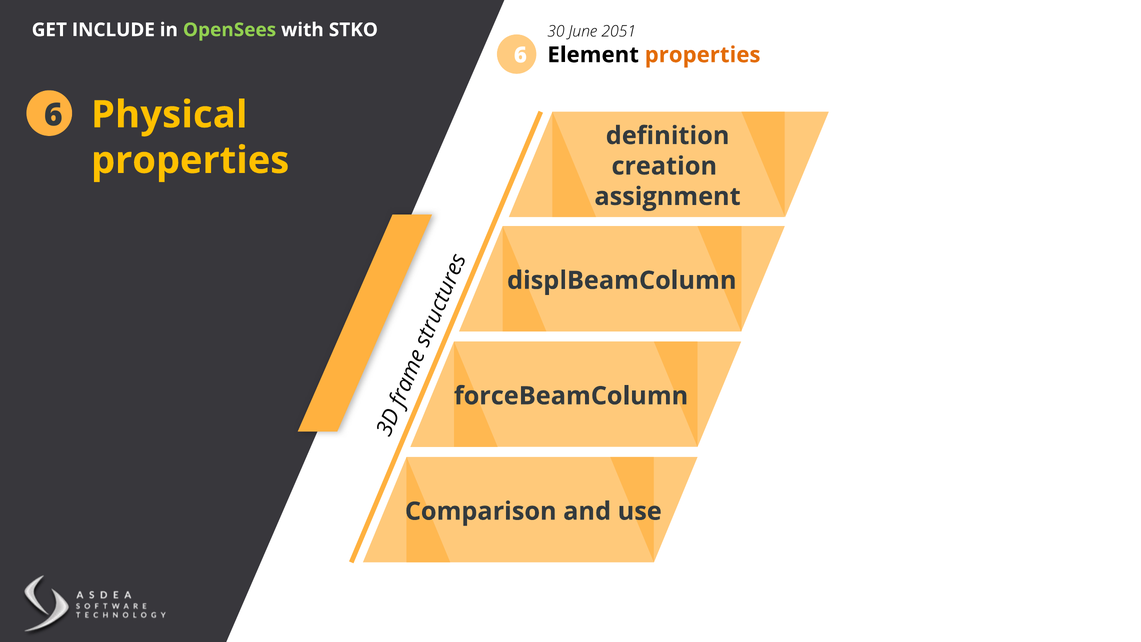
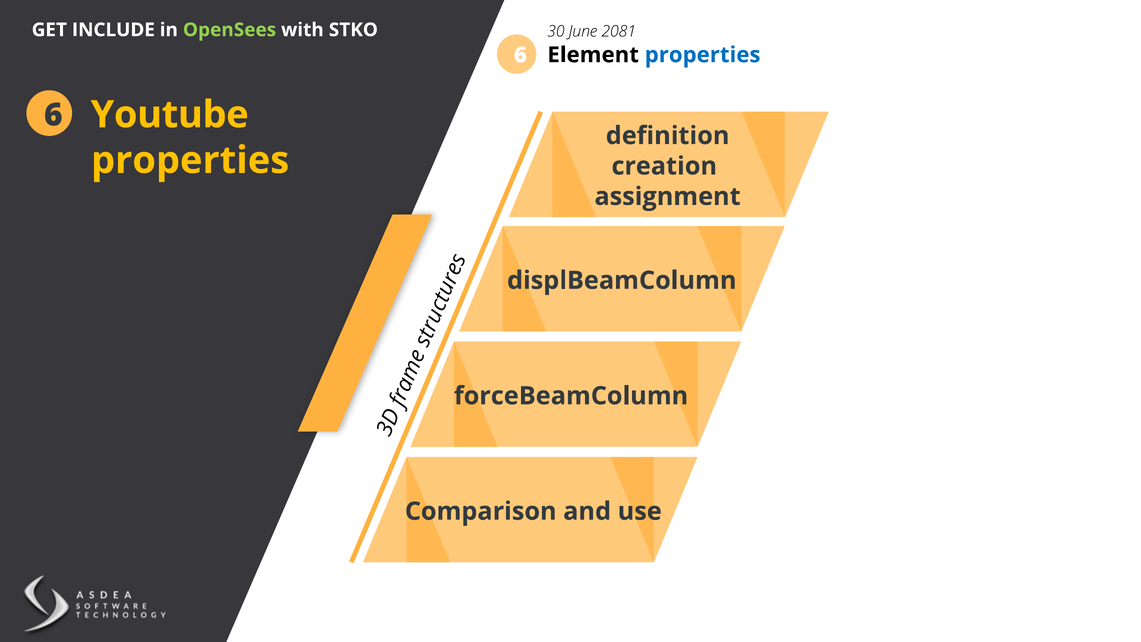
2051: 2051 -> 2081
properties at (703, 55) colour: orange -> blue
Physical: Physical -> Youtube
